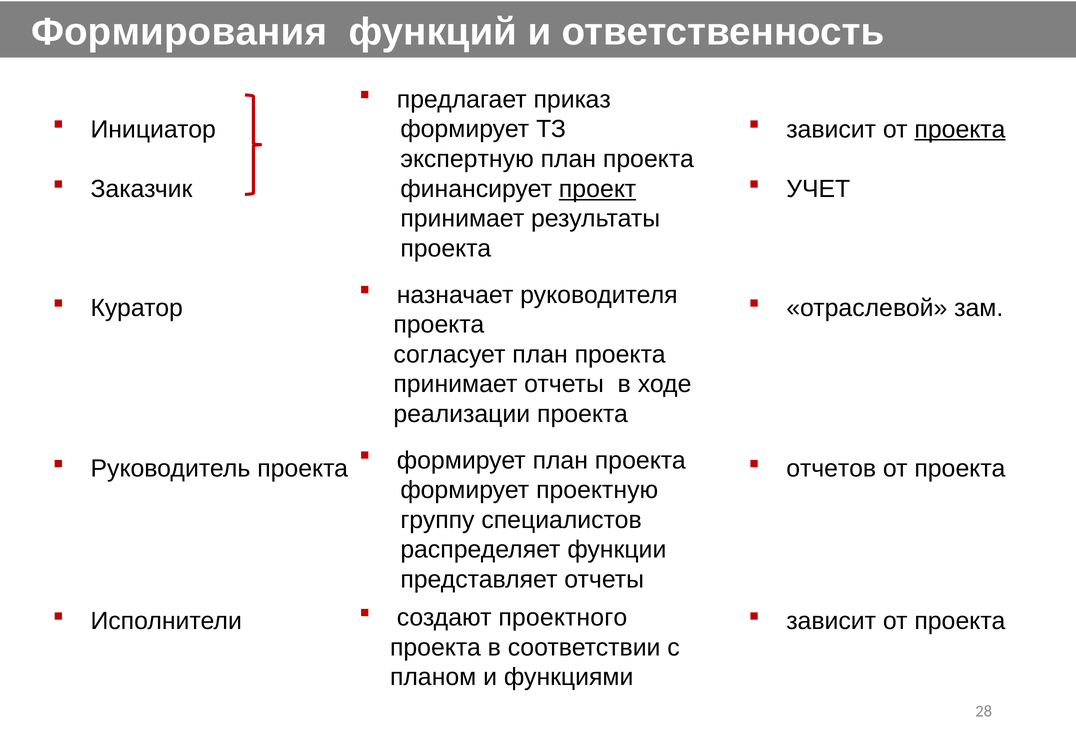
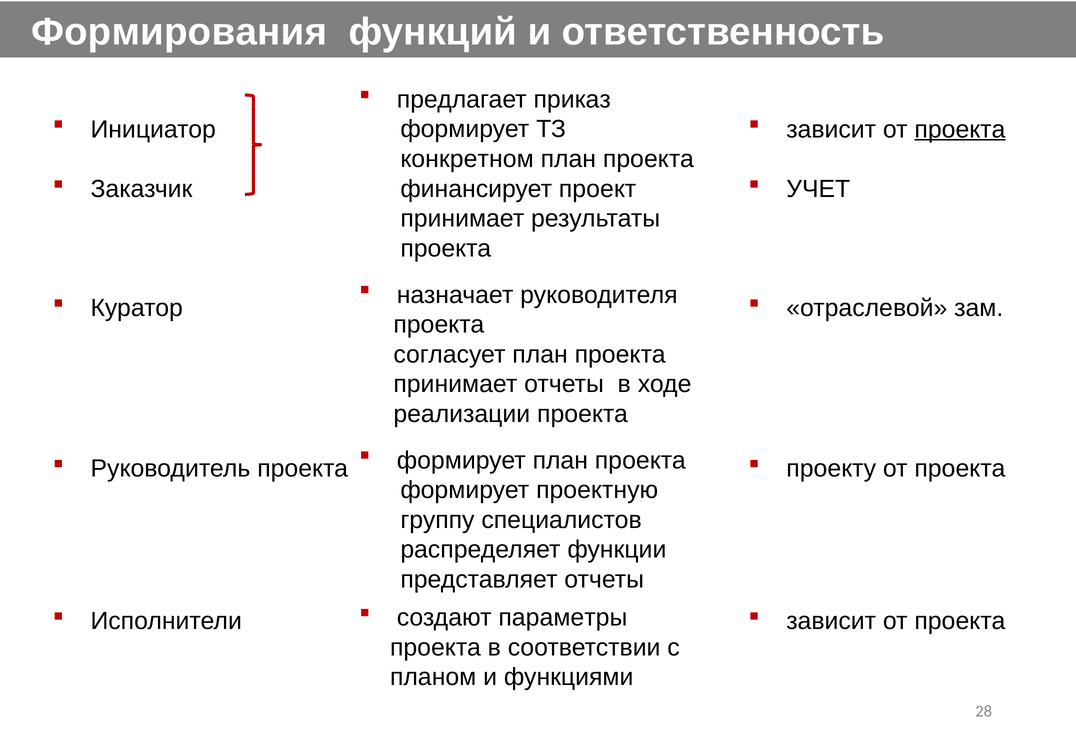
экспертную: экспертную -> конкретном
проект underline: present -> none
отчетов: отчетов -> проекту
проектного: проектного -> параметры
